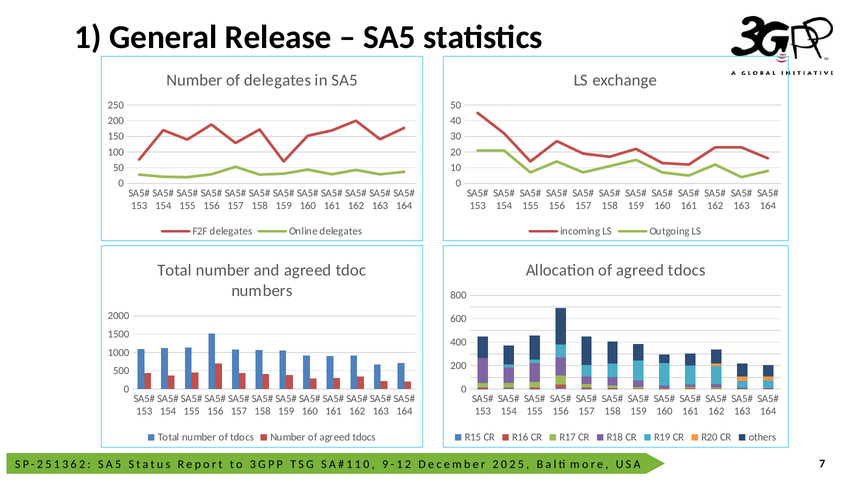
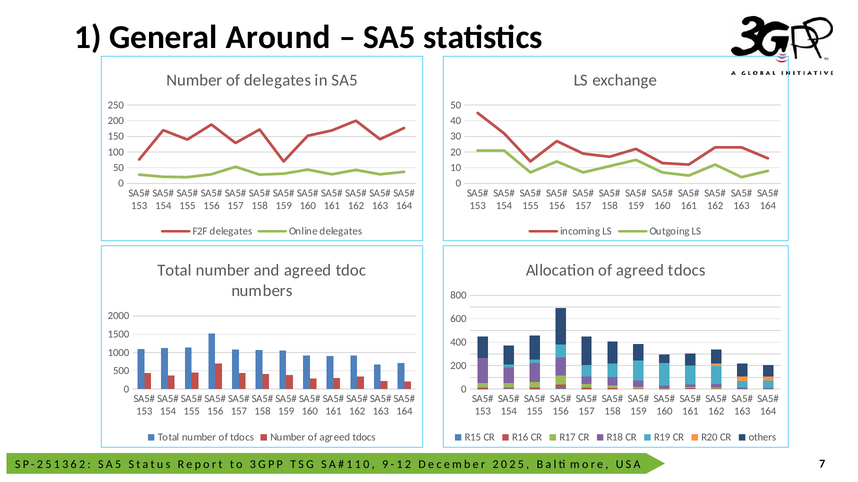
Release: Release -> Around
